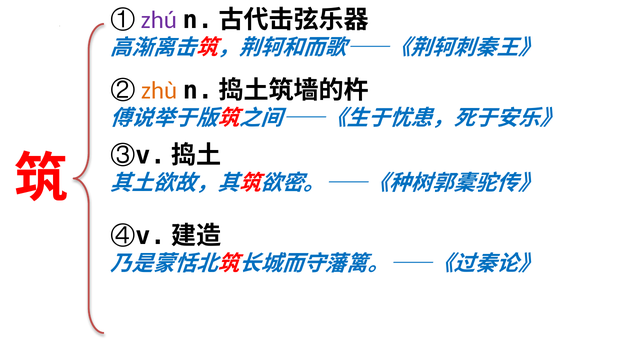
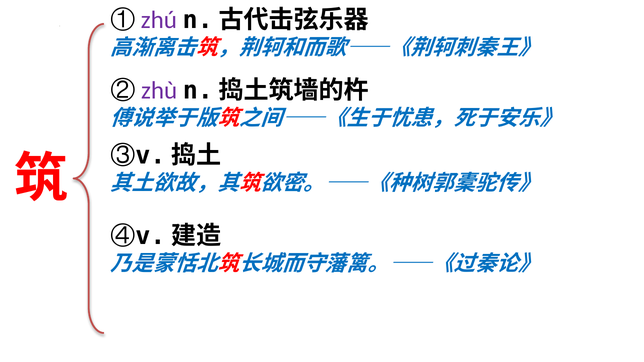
zhù colour: orange -> purple
